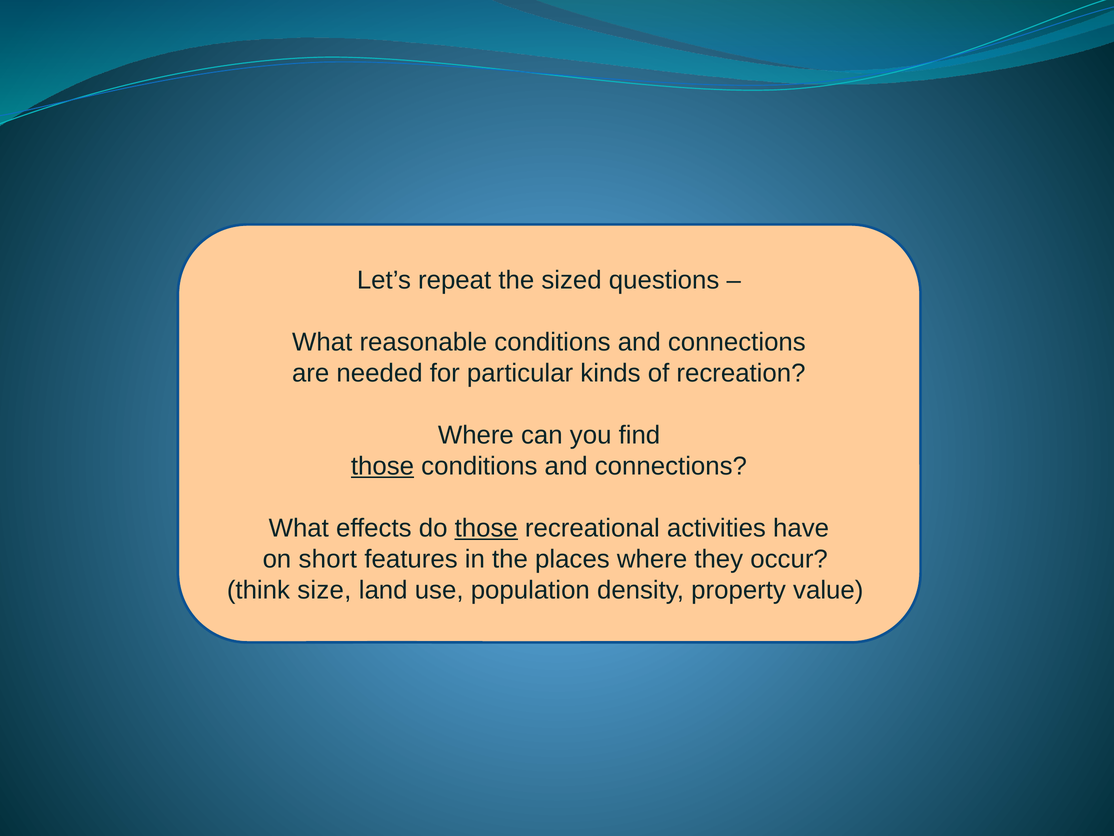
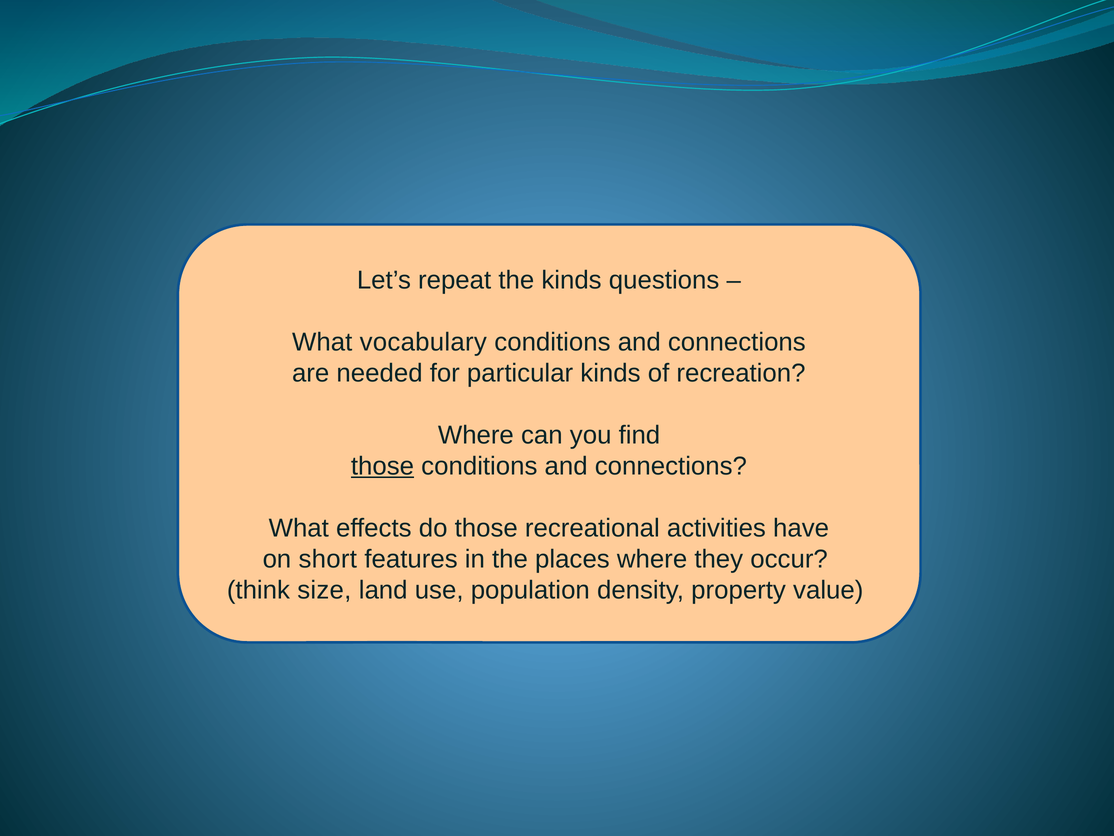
the sized: sized -> kinds
reasonable: reasonable -> vocabulary
those at (486, 528) underline: present -> none
